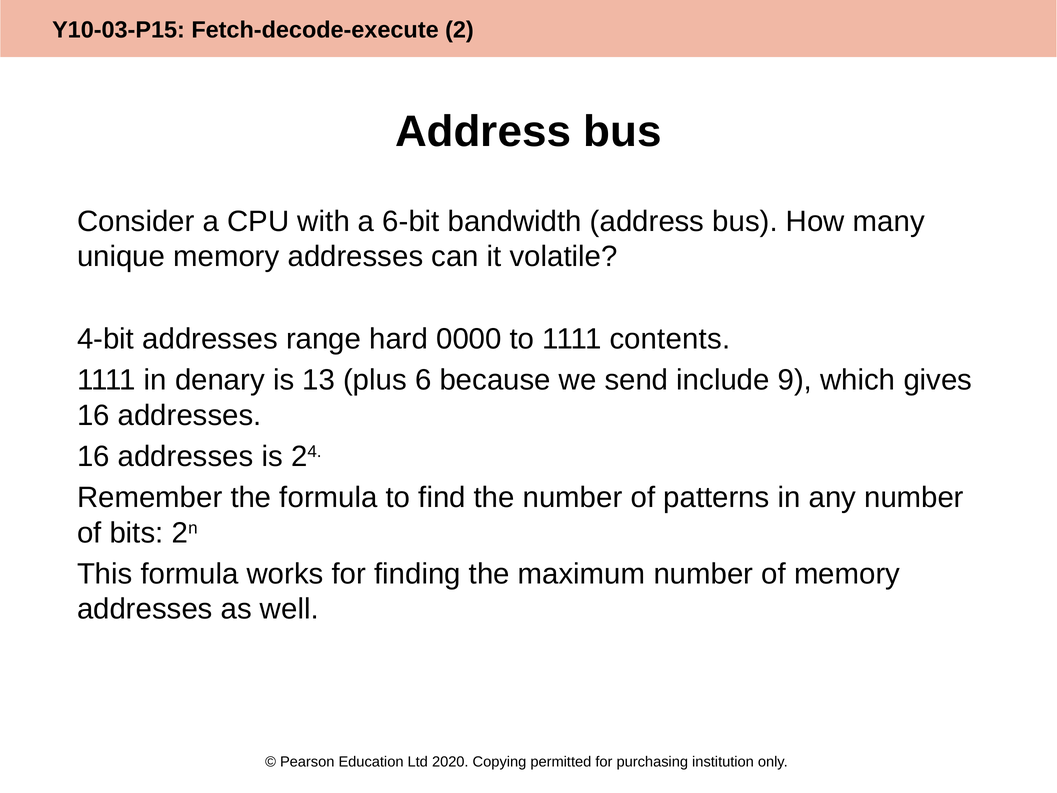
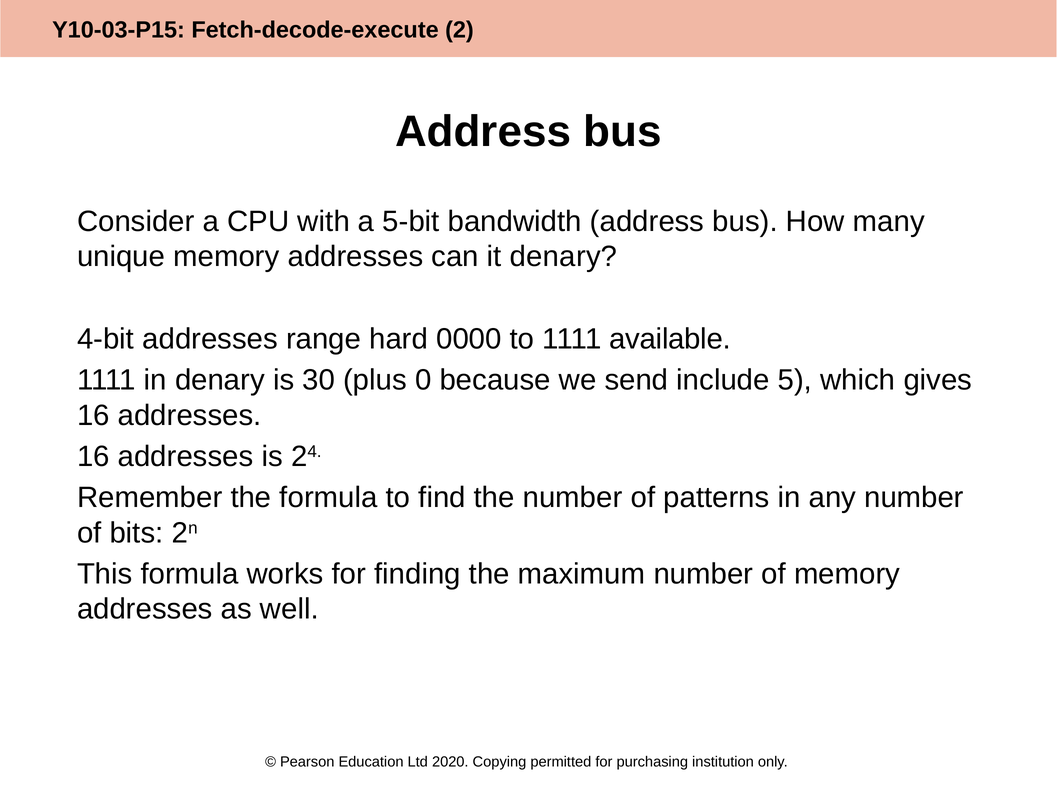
6-bit: 6-bit -> 5-bit
it volatile: volatile -> denary
contents: contents -> available
13: 13 -> 30
6: 6 -> 0
9: 9 -> 5
